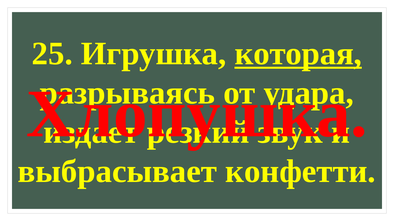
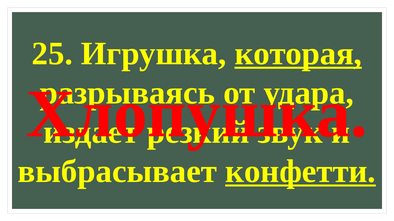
конфетти underline: none -> present
